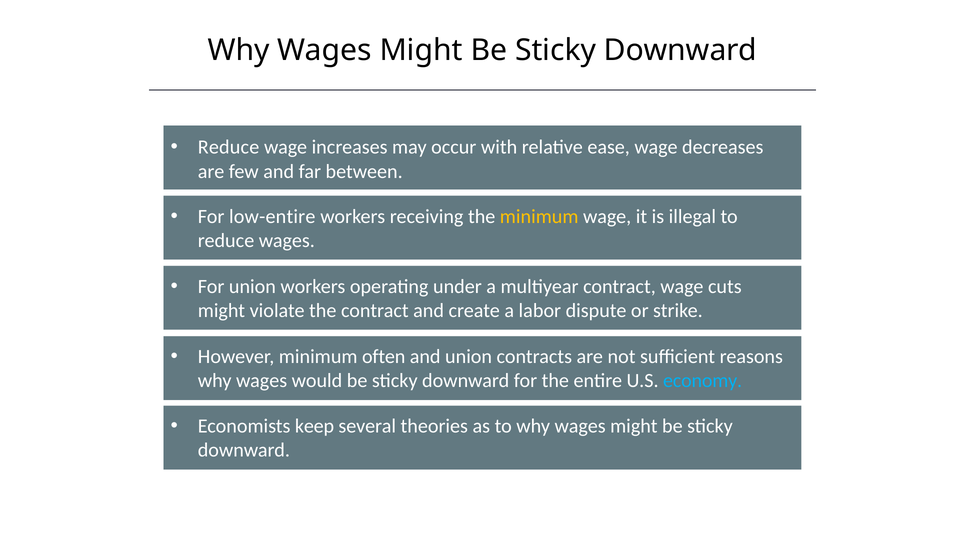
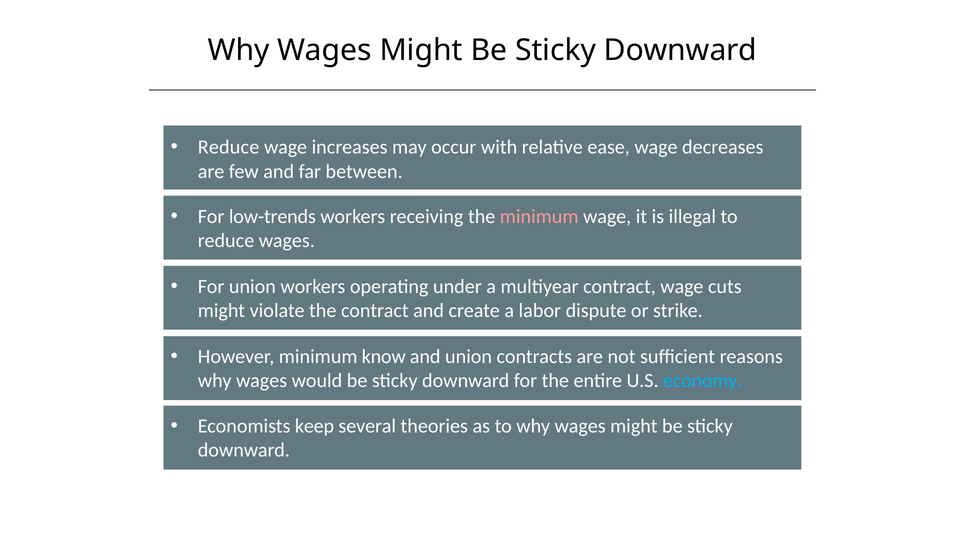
low-entire: low-entire -> low-trends
minimum at (539, 217) colour: yellow -> pink
often: often -> know
